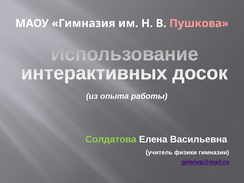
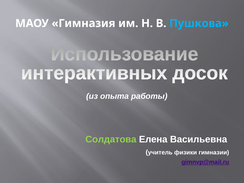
Пушкова colour: pink -> light blue
